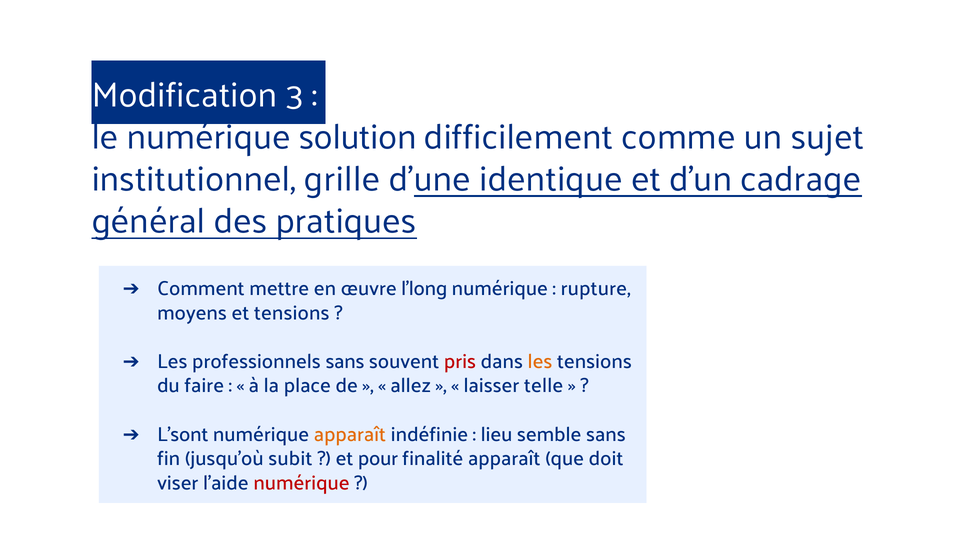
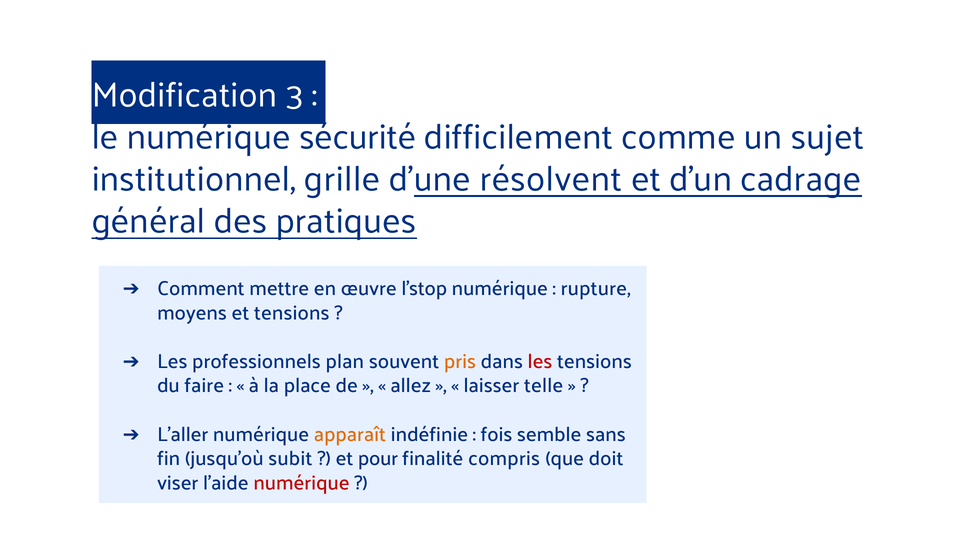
solution: solution -> sécurité
identique: identique -> résolvent
l’long: l’long -> l’stop
professionnels sans: sans -> plan
pris colour: red -> orange
les at (540, 361) colour: orange -> red
L’sont: L’sont -> L’aller
lieu: lieu -> fois
finalité apparaît: apparaît -> compris
